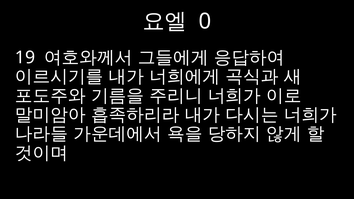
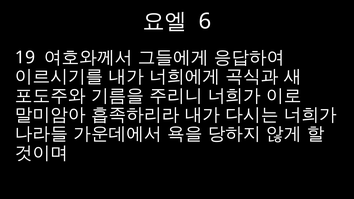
0: 0 -> 6
